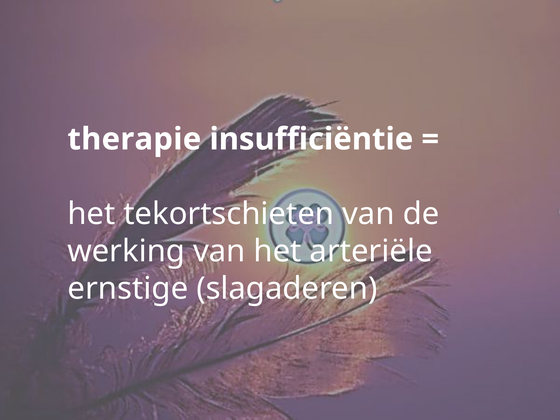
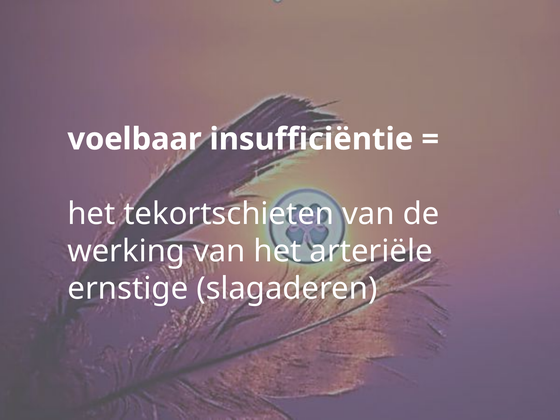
therapie: therapie -> voelbaar
